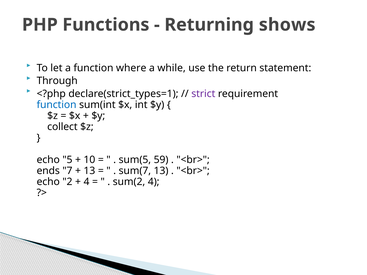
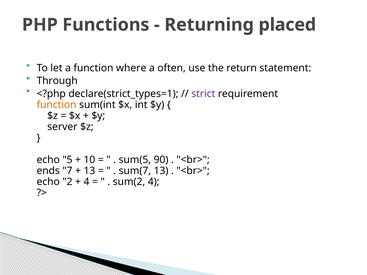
shows: shows -> placed
while: while -> often
function at (57, 105) colour: blue -> orange
collect: collect -> server
59: 59 -> 90
